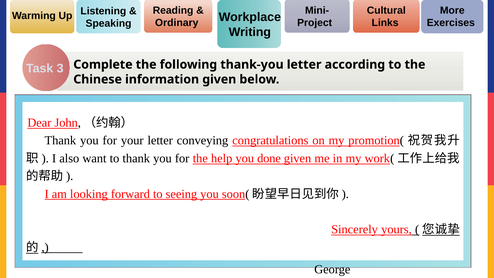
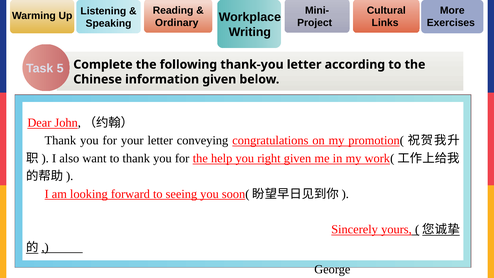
3: 3 -> 5
done: done -> right
